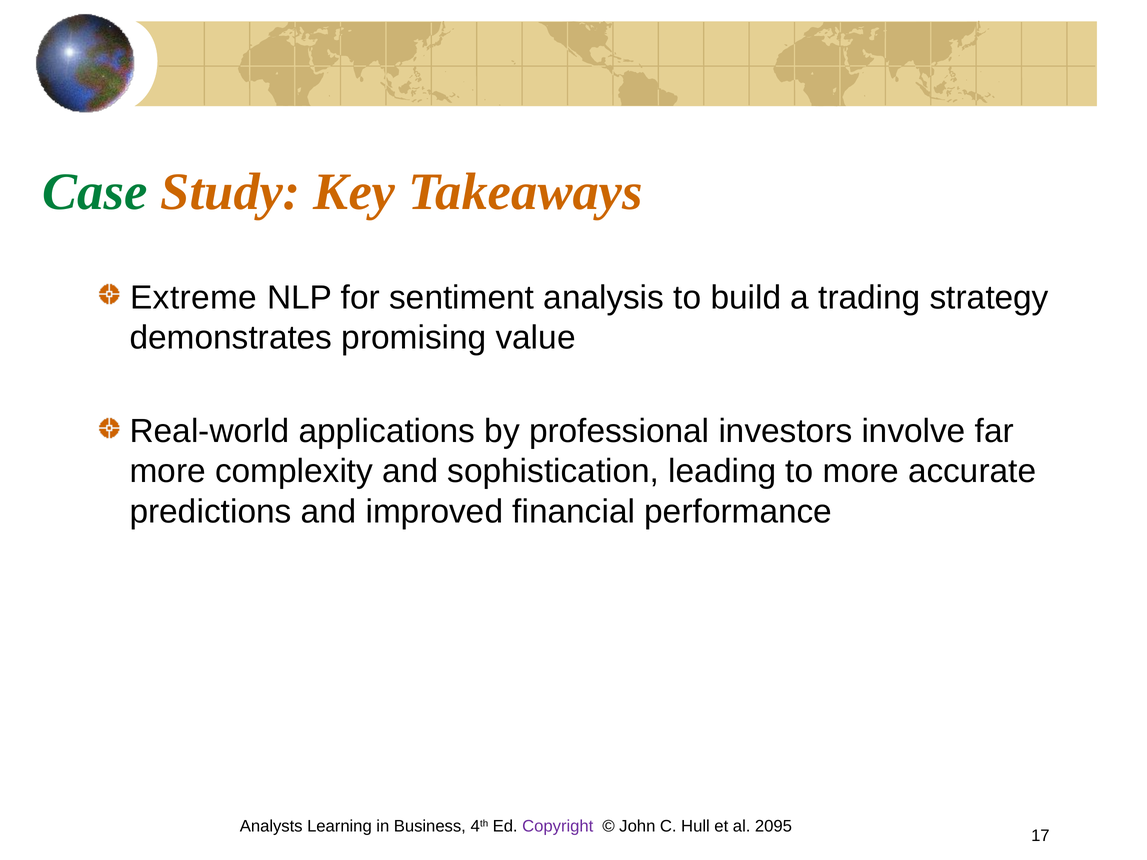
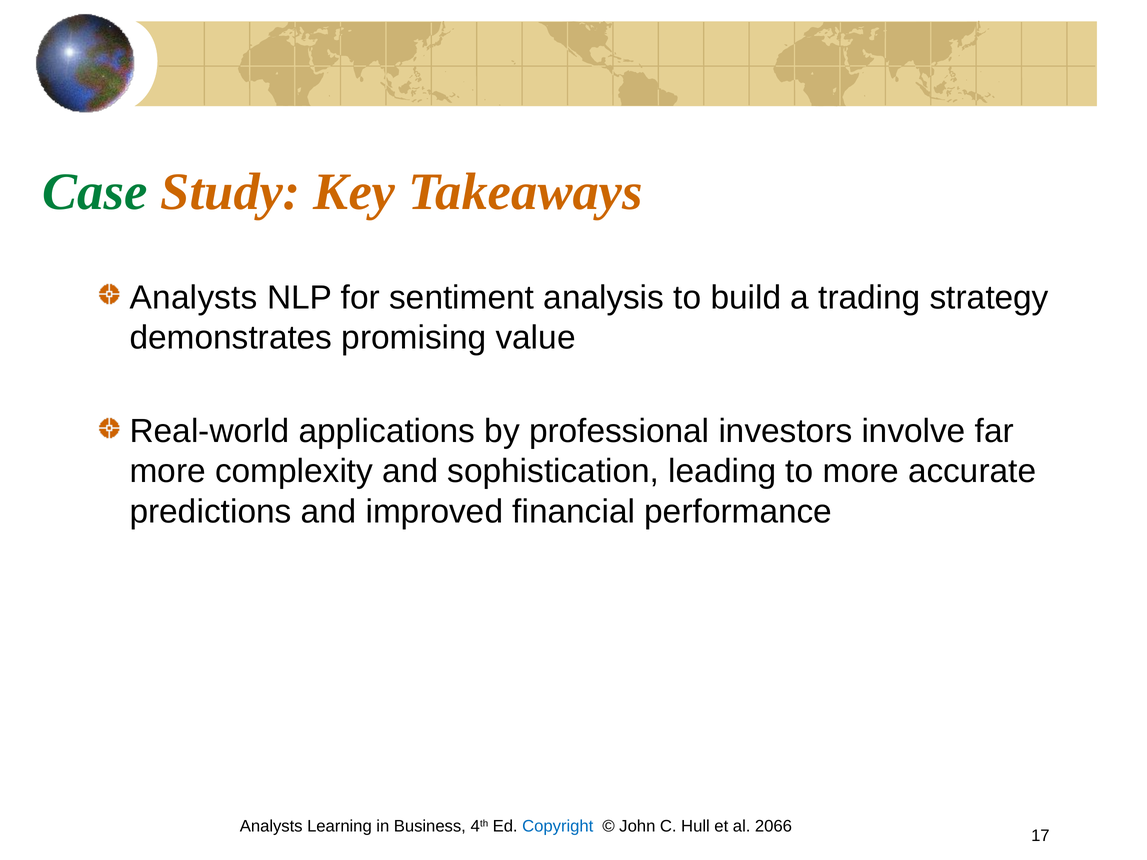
Extreme at (194, 298): Extreme -> Analysts
Copyright colour: purple -> blue
2095: 2095 -> 2066
